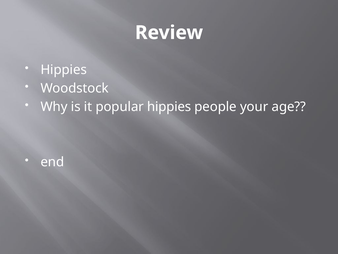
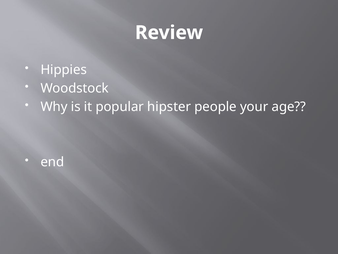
popular hippies: hippies -> hipster
